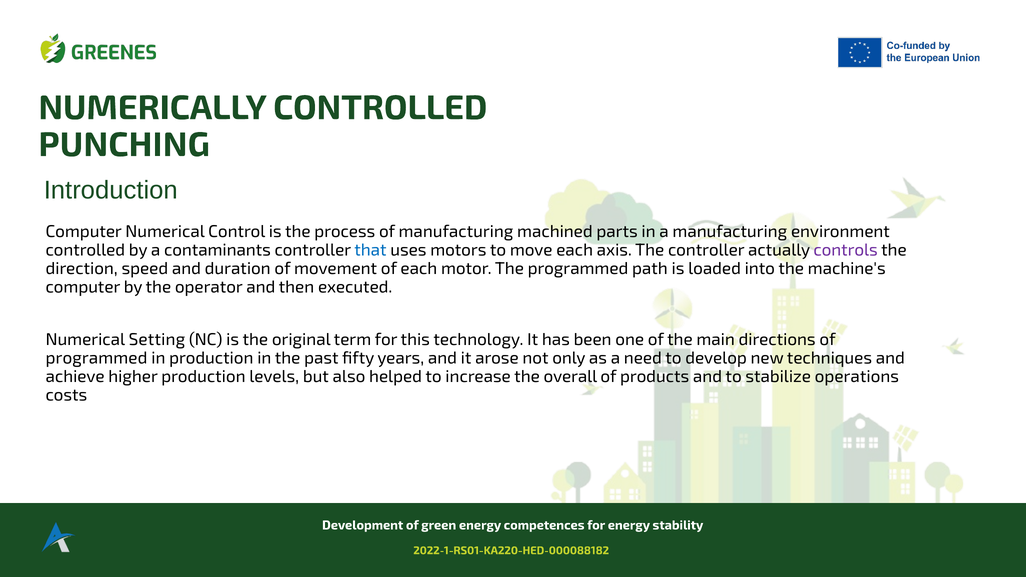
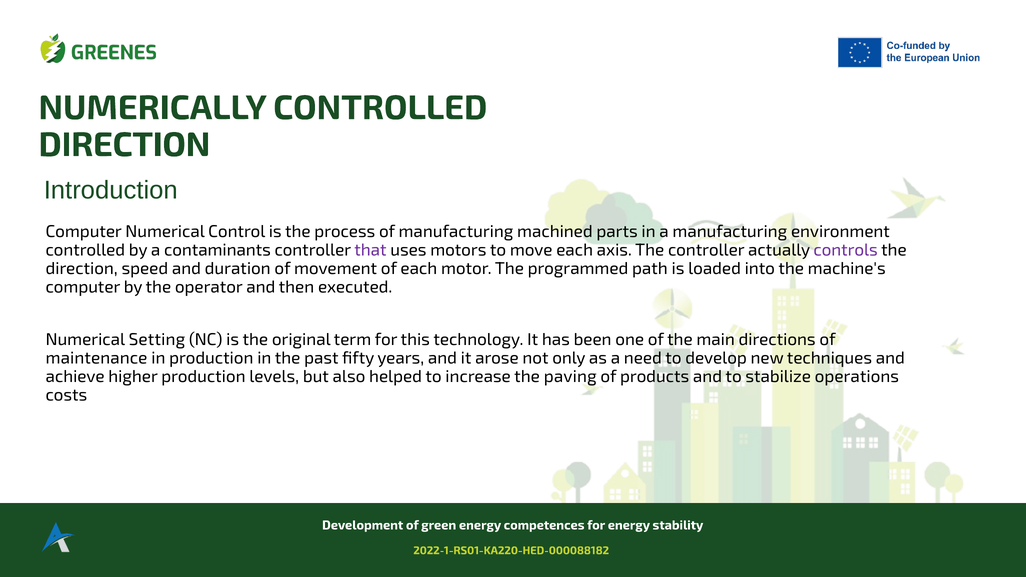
PUNCHING at (124, 145): PUNCHING -> DIRECTION
that colour: blue -> purple
programmed at (97, 358): programmed -> maintenance
overall: overall -> paving
